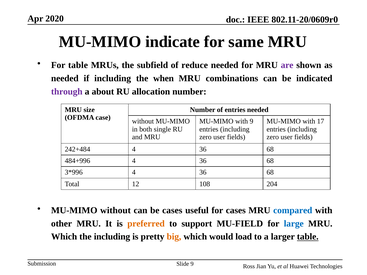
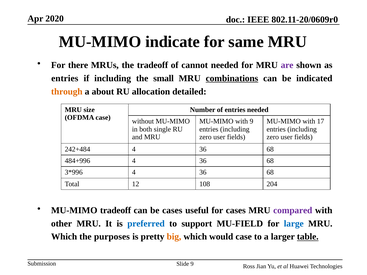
For table: table -> there
the subfield: subfield -> tradeoff
reduce: reduce -> cannot
needed at (65, 78): needed -> entries
when: when -> small
combinations underline: none -> present
through colour: purple -> orange
allocation number: number -> detailed
MU-MIMO without: without -> tradeoff
compared colour: blue -> purple
preferred colour: orange -> blue
the including: including -> purposes
would load: load -> case
